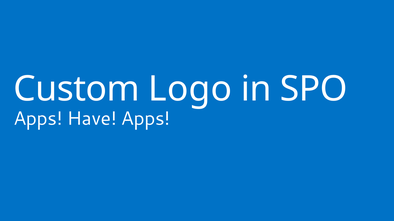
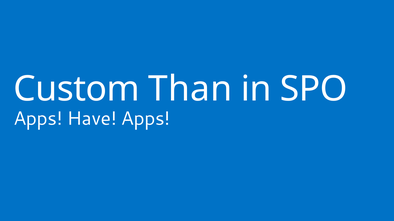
Logo: Logo -> Than
